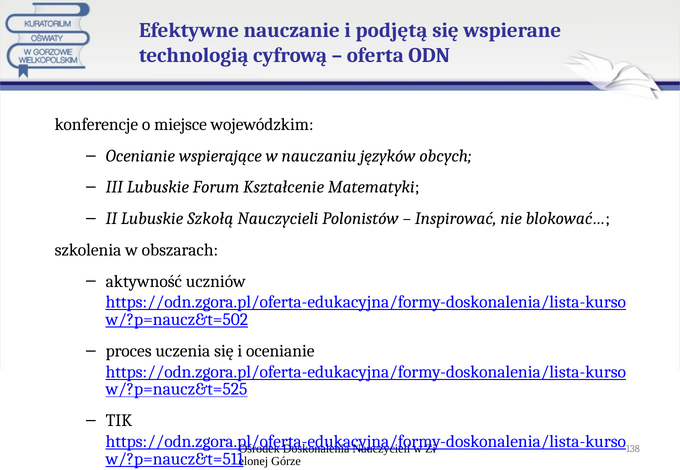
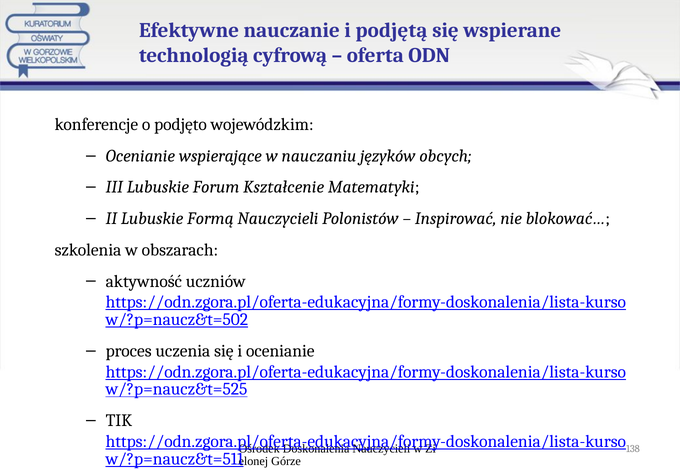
miejsce: miejsce -> podjęto
Szkołą: Szkołą -> Formą
